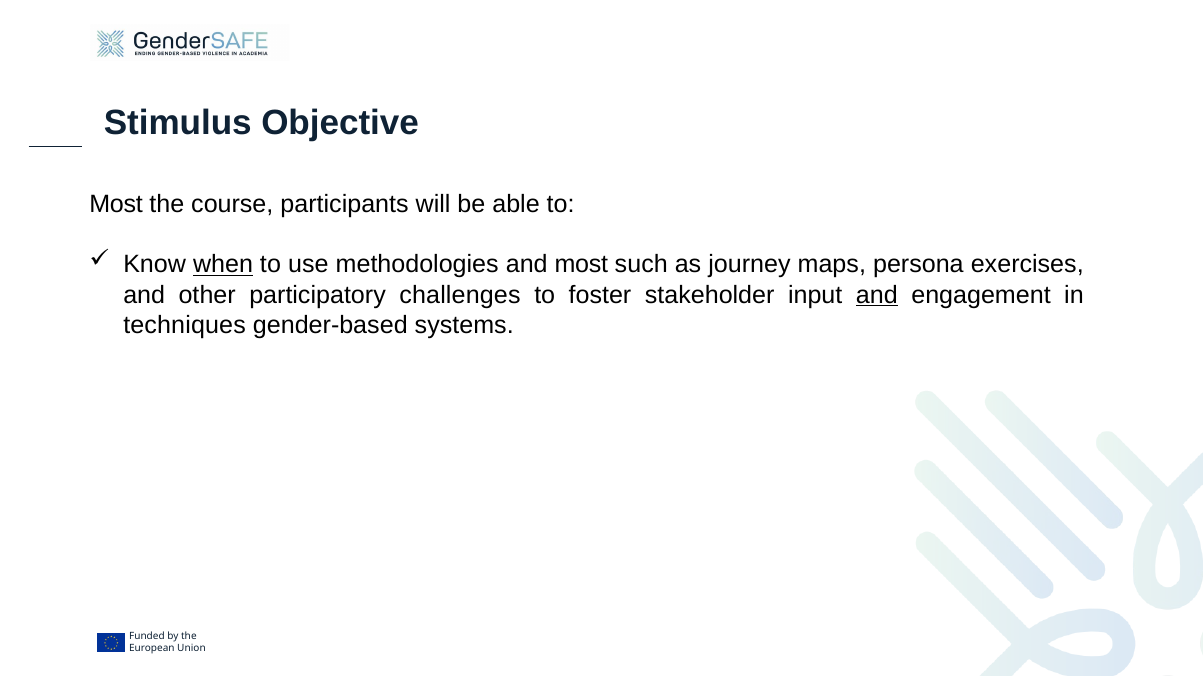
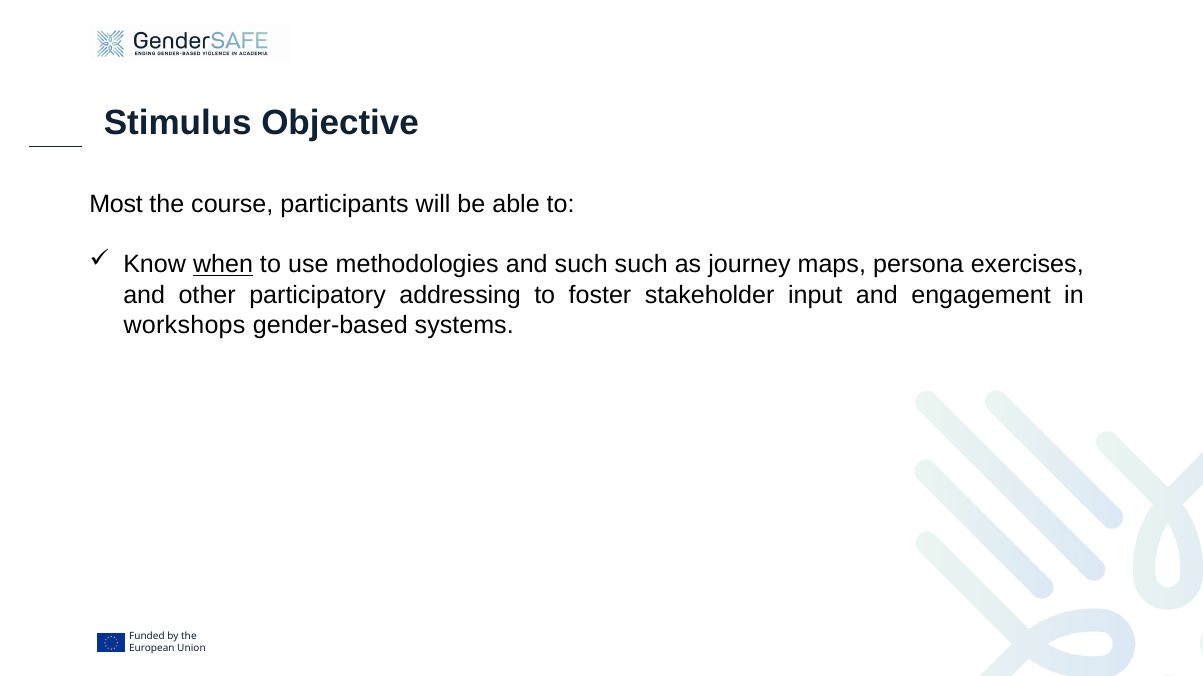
and most: most -> such
challenges: challenges -> addressing
and at (877, 295) underline: present -> none
techniques: techniques -> workshops
